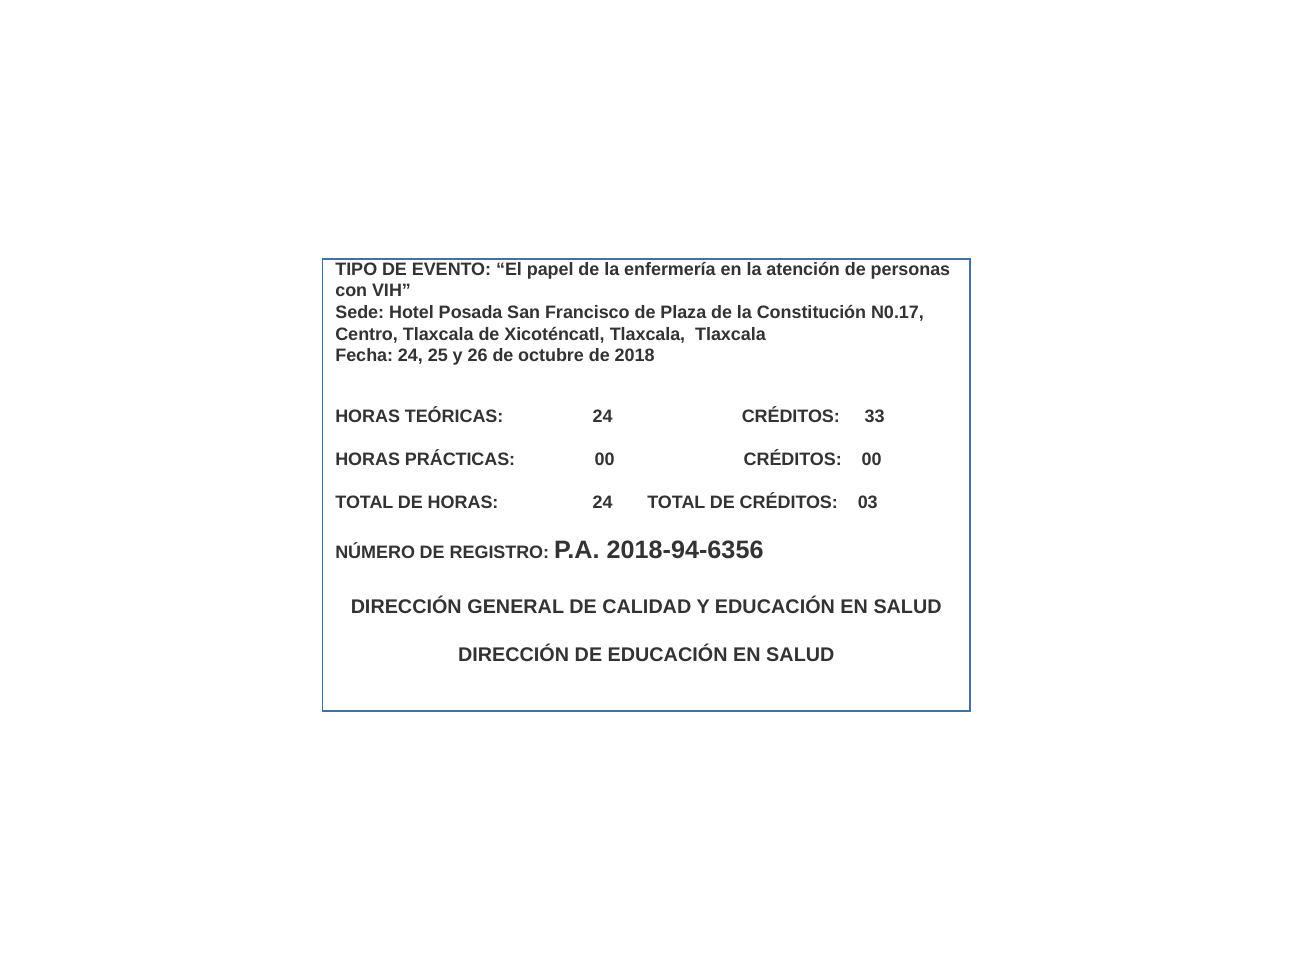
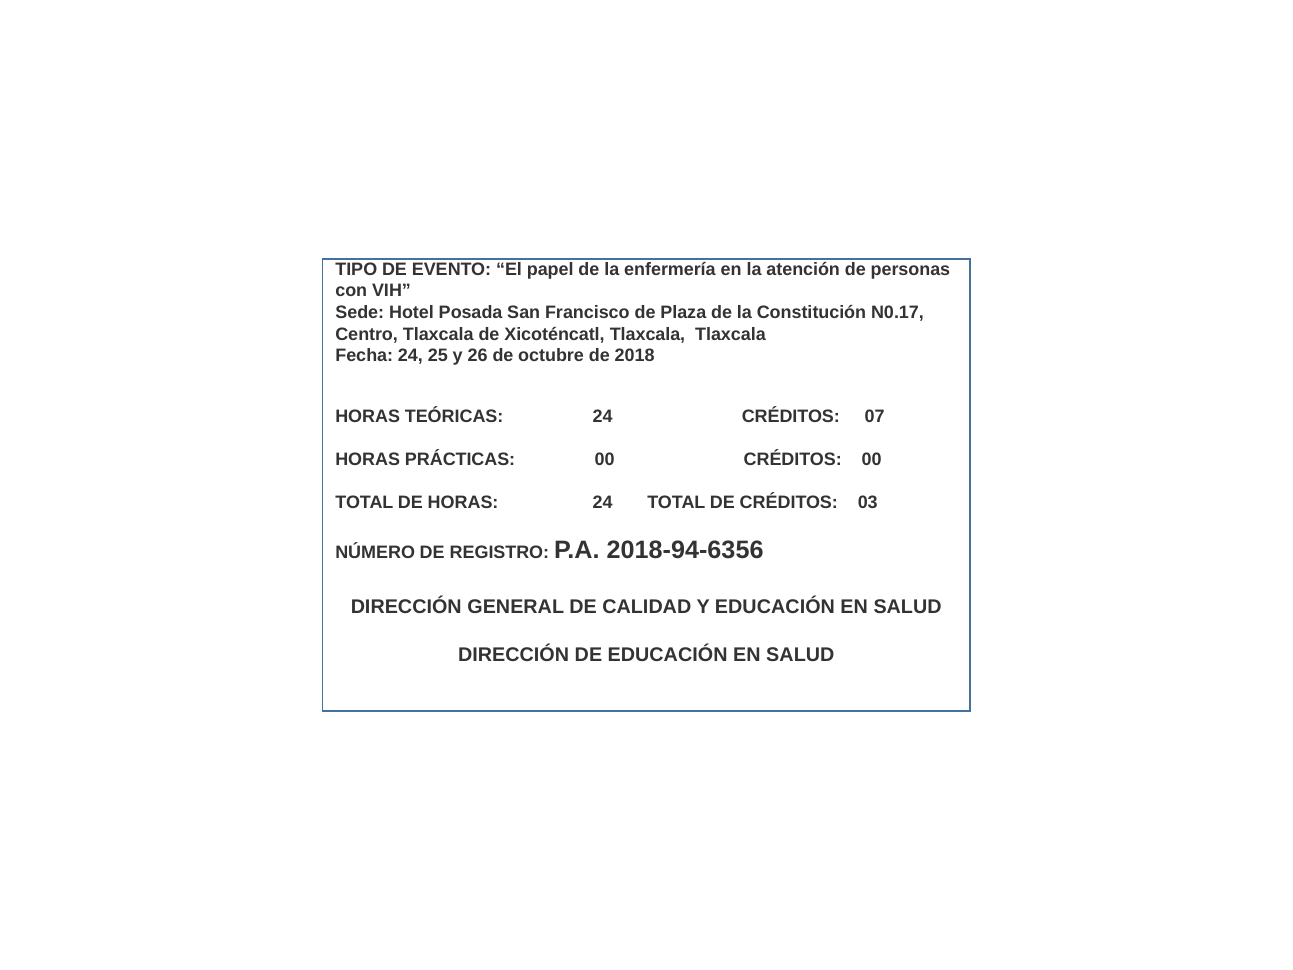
33: 33 -> 07
